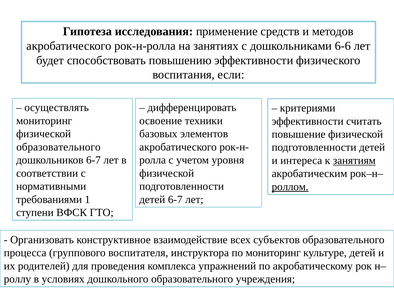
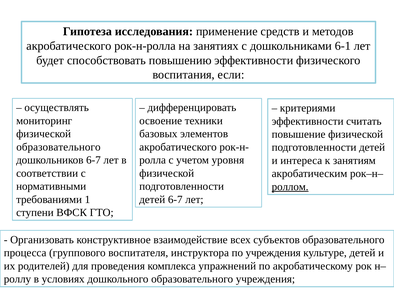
6-6: 6-6 -> 6-1
занятиям underline: present -> none
по мониторинг: мониторинг -> учреждения
